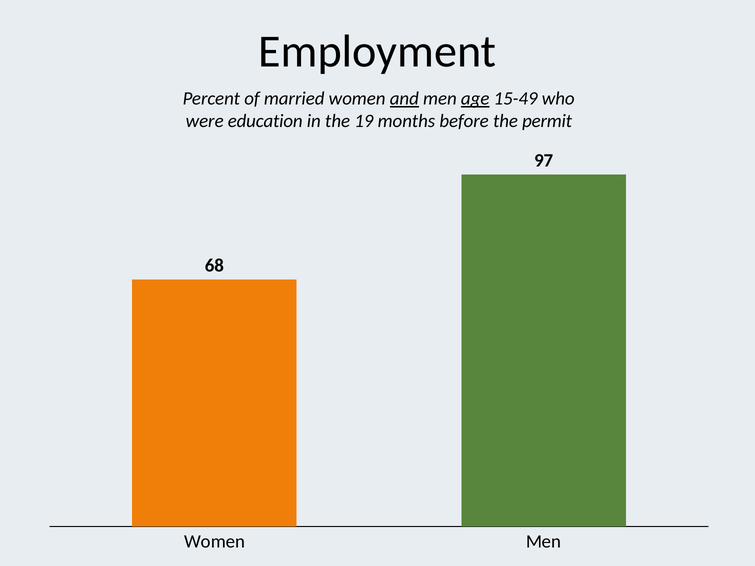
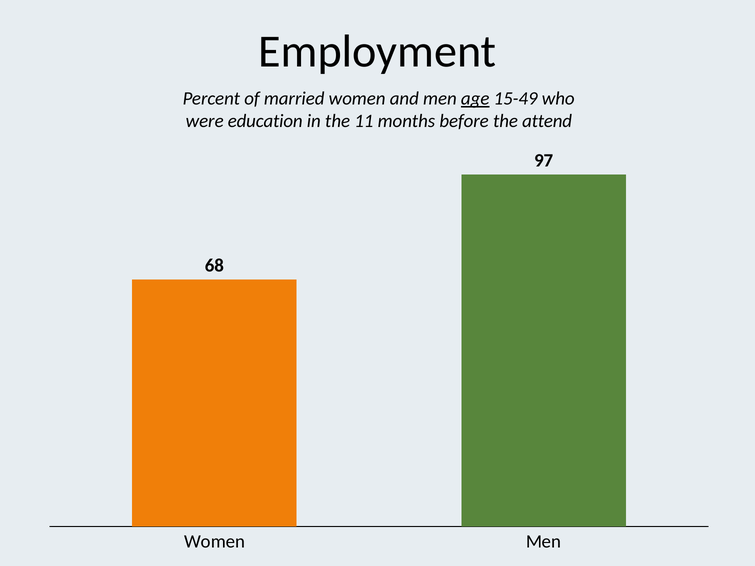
and underline: present -> none
19: 19 -> 11
permit: permit -> attend
